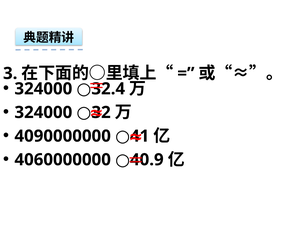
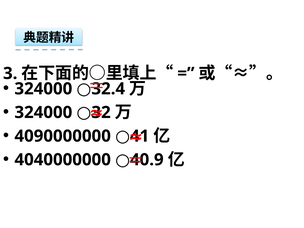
4060000000: 4060000000 -> 4040000000
